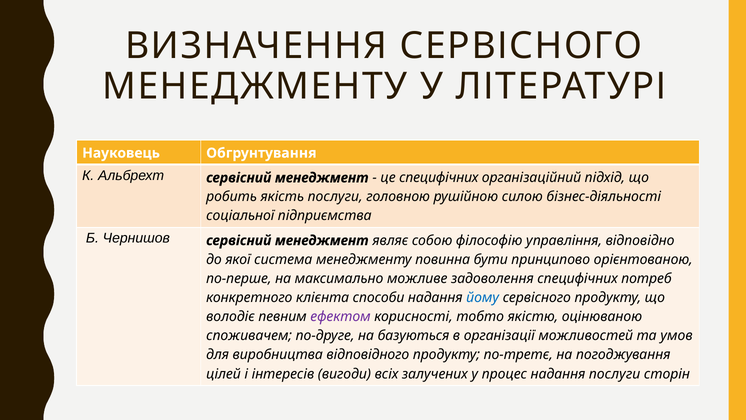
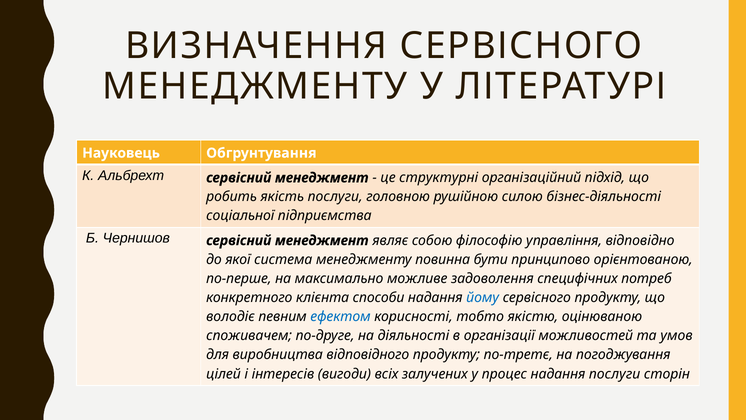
це специфічних: специфічних -> структурні
ефектом colour: purple -> blue
базуються: базуються -> діяльності
